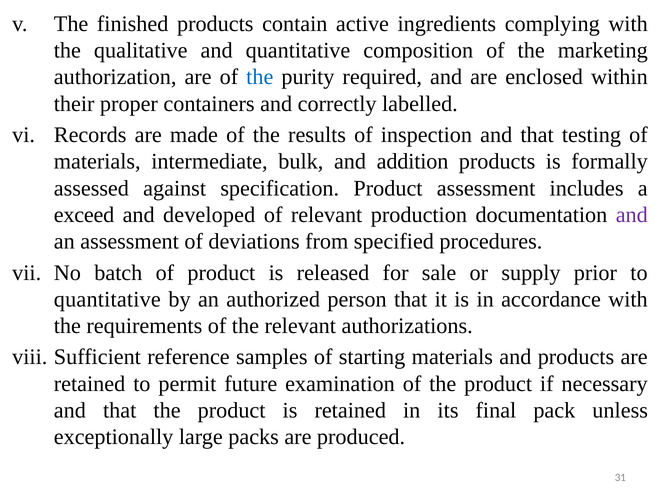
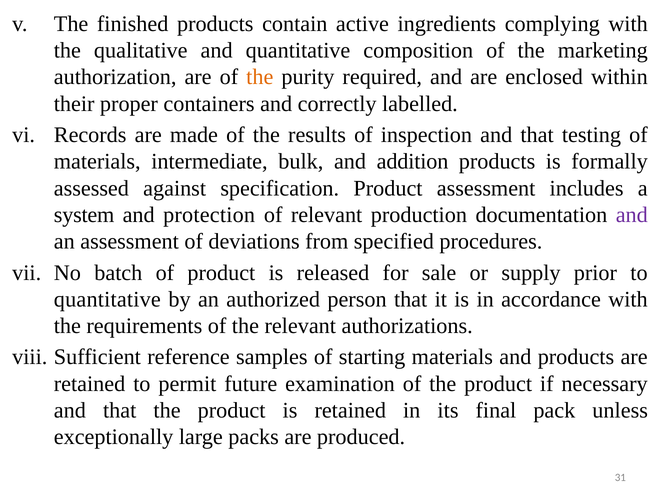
the at (260, 77) colour: blue -> orange
exceed: exceed -> system
developed: developed -> protection
